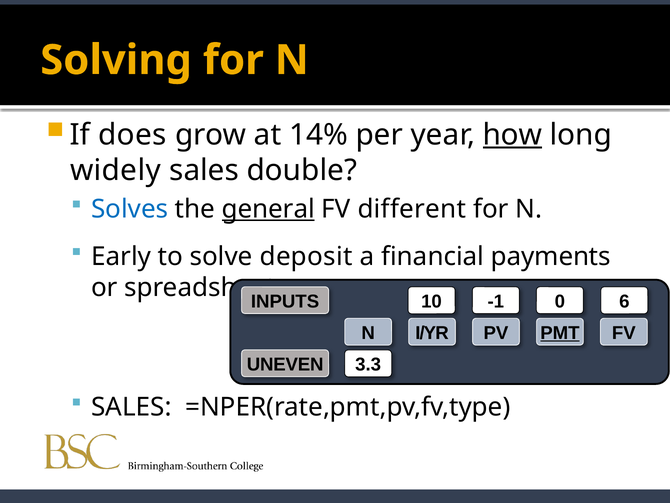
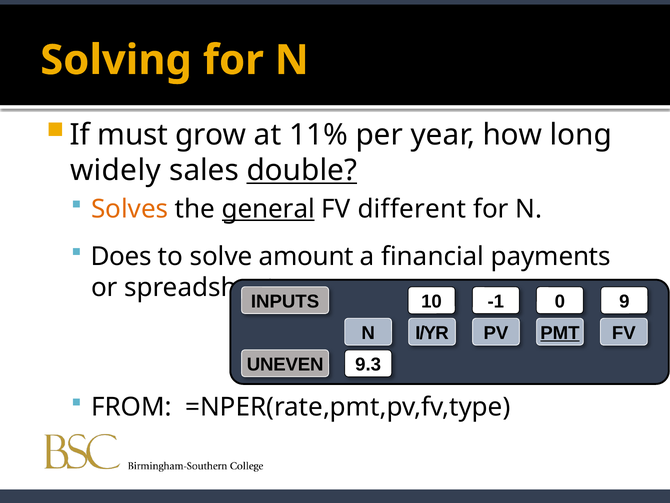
does: does -> must
14%: 14% -> 11%
how underline: present -> none
double underline: none -> present
Solves colour: blue -> orange
Early: Early -> Does
deposit: deposit -> amount
6: 6 -> 9
3.3: 3.3 -> 9.3
SALES at (131, 407): SALES -> FROM
